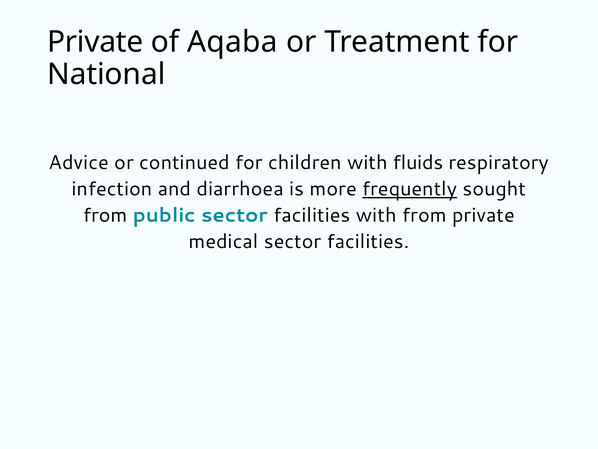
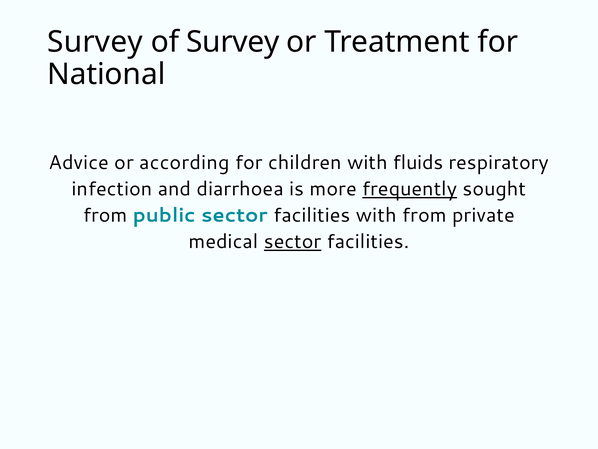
Private at (95, 42): Private -> Survey
of Aqaba: Aqaba -> Survey
continued: continued -> according
sector at (293, 241) underline: none -> present
